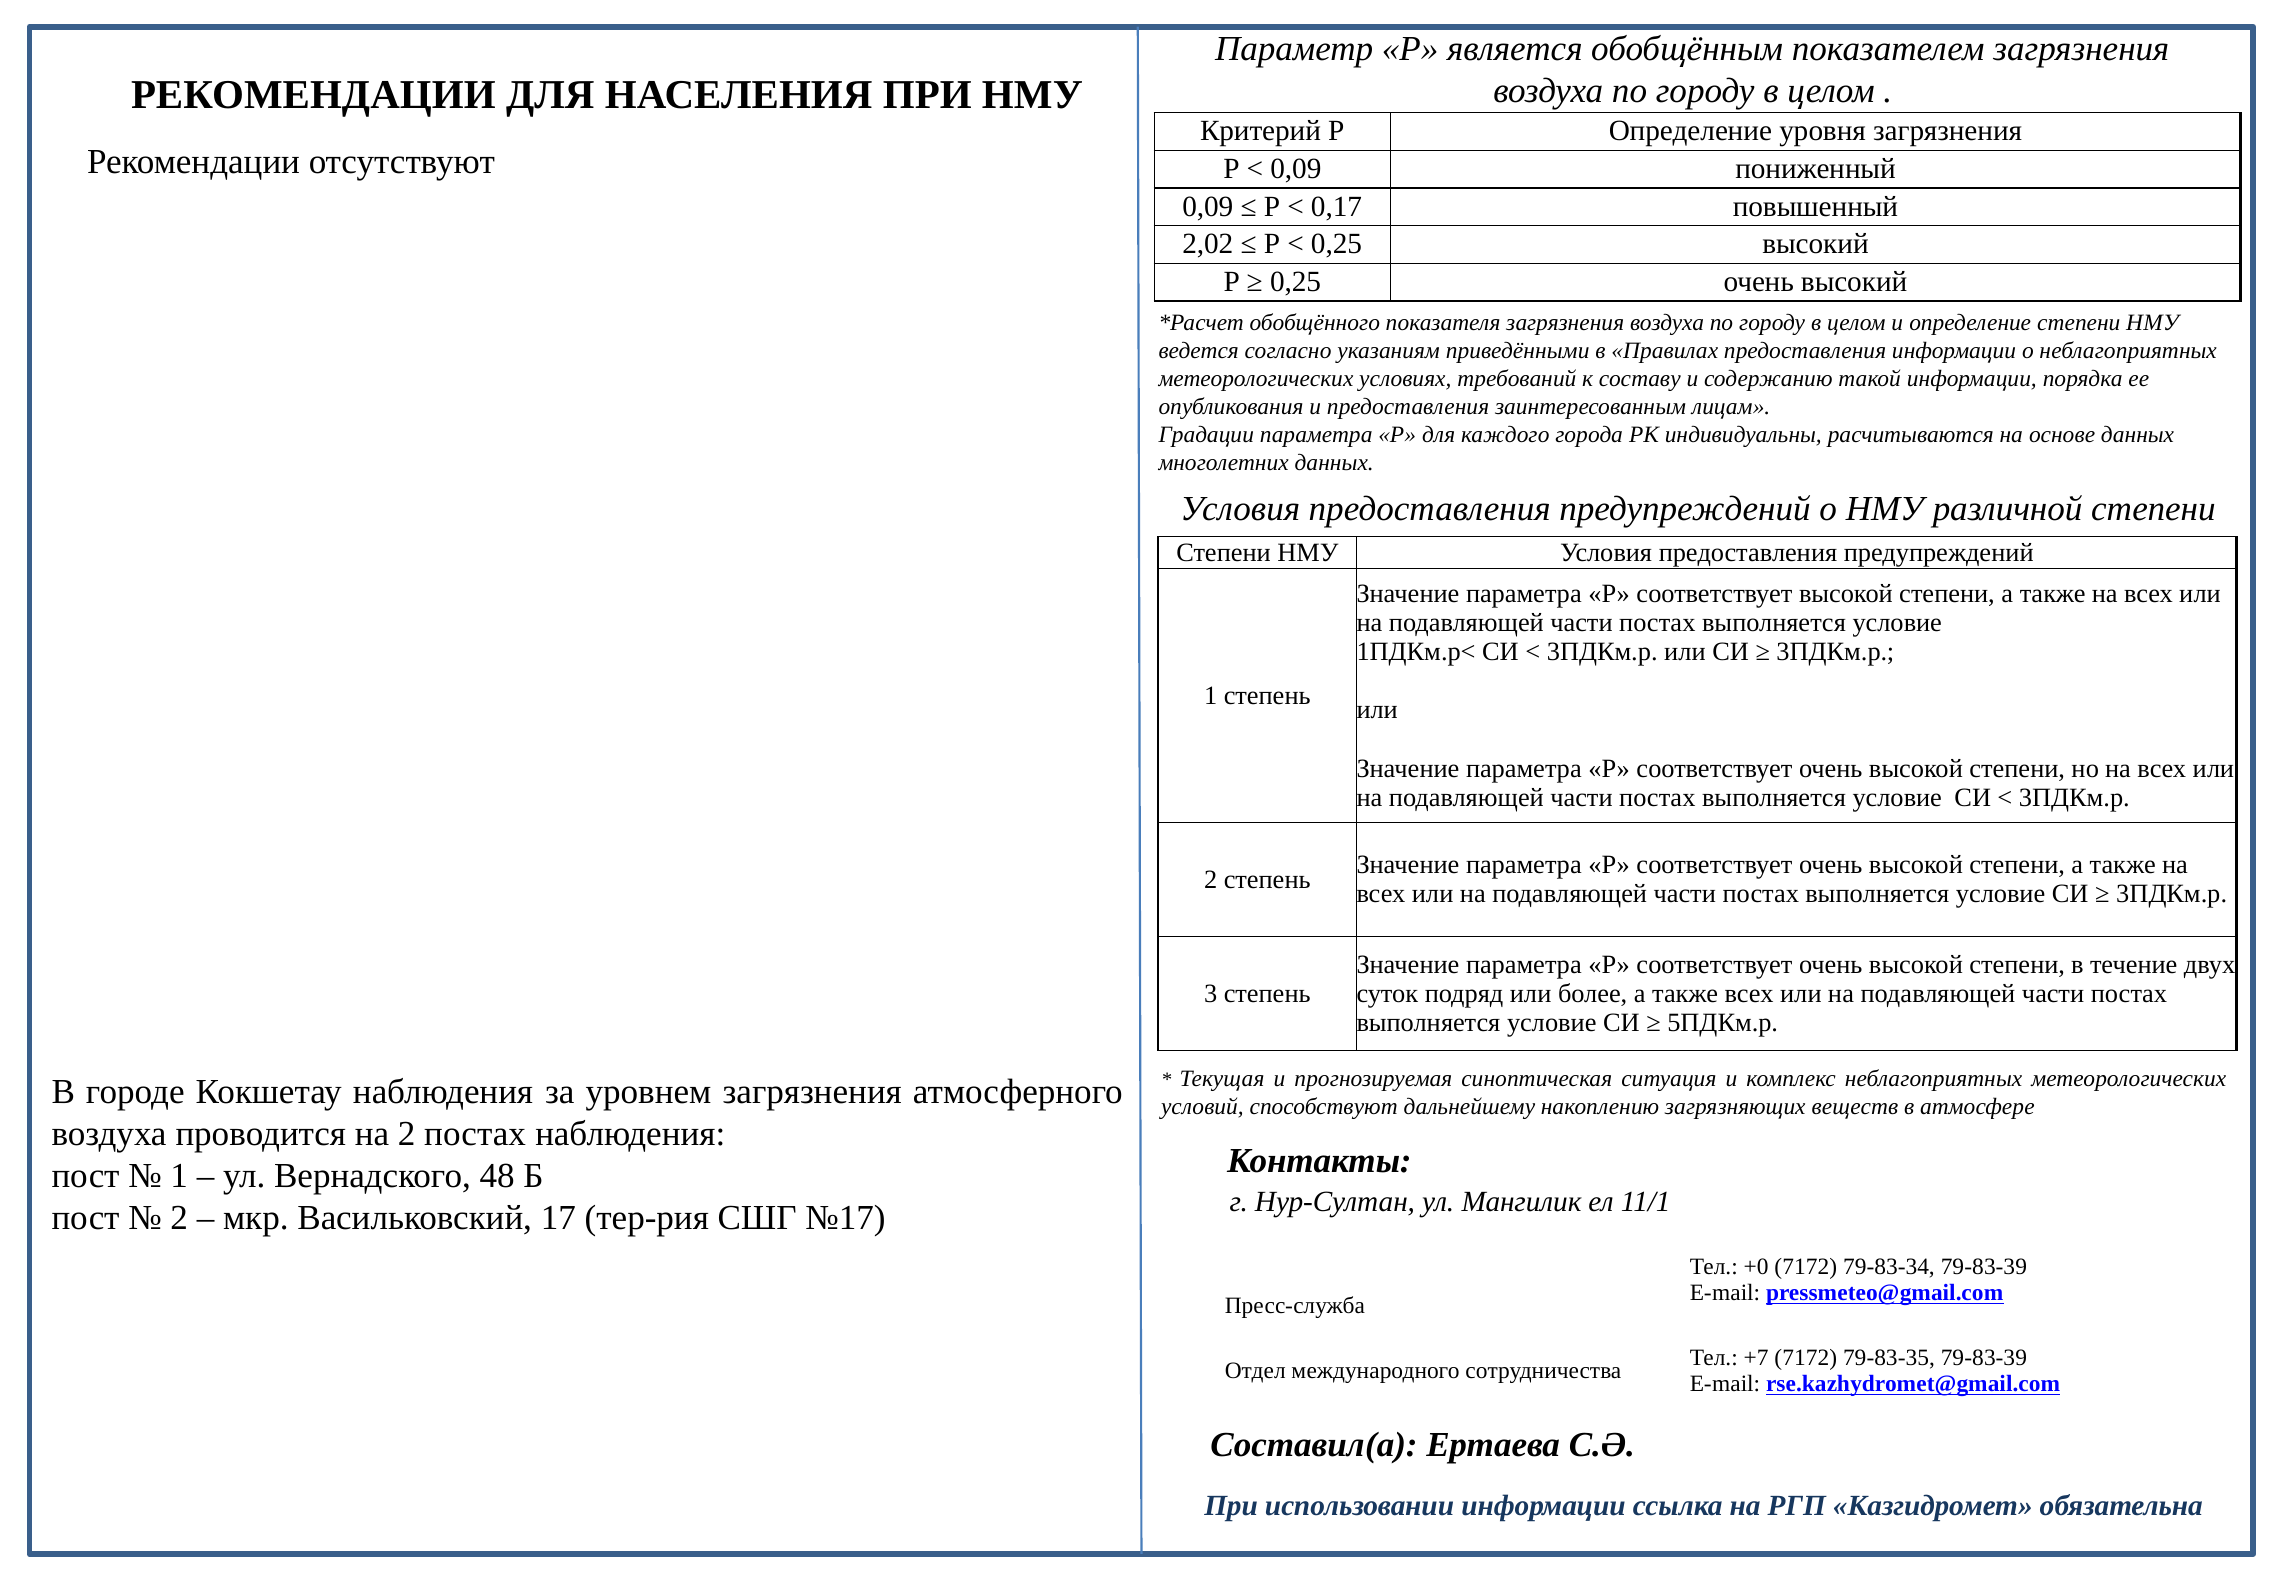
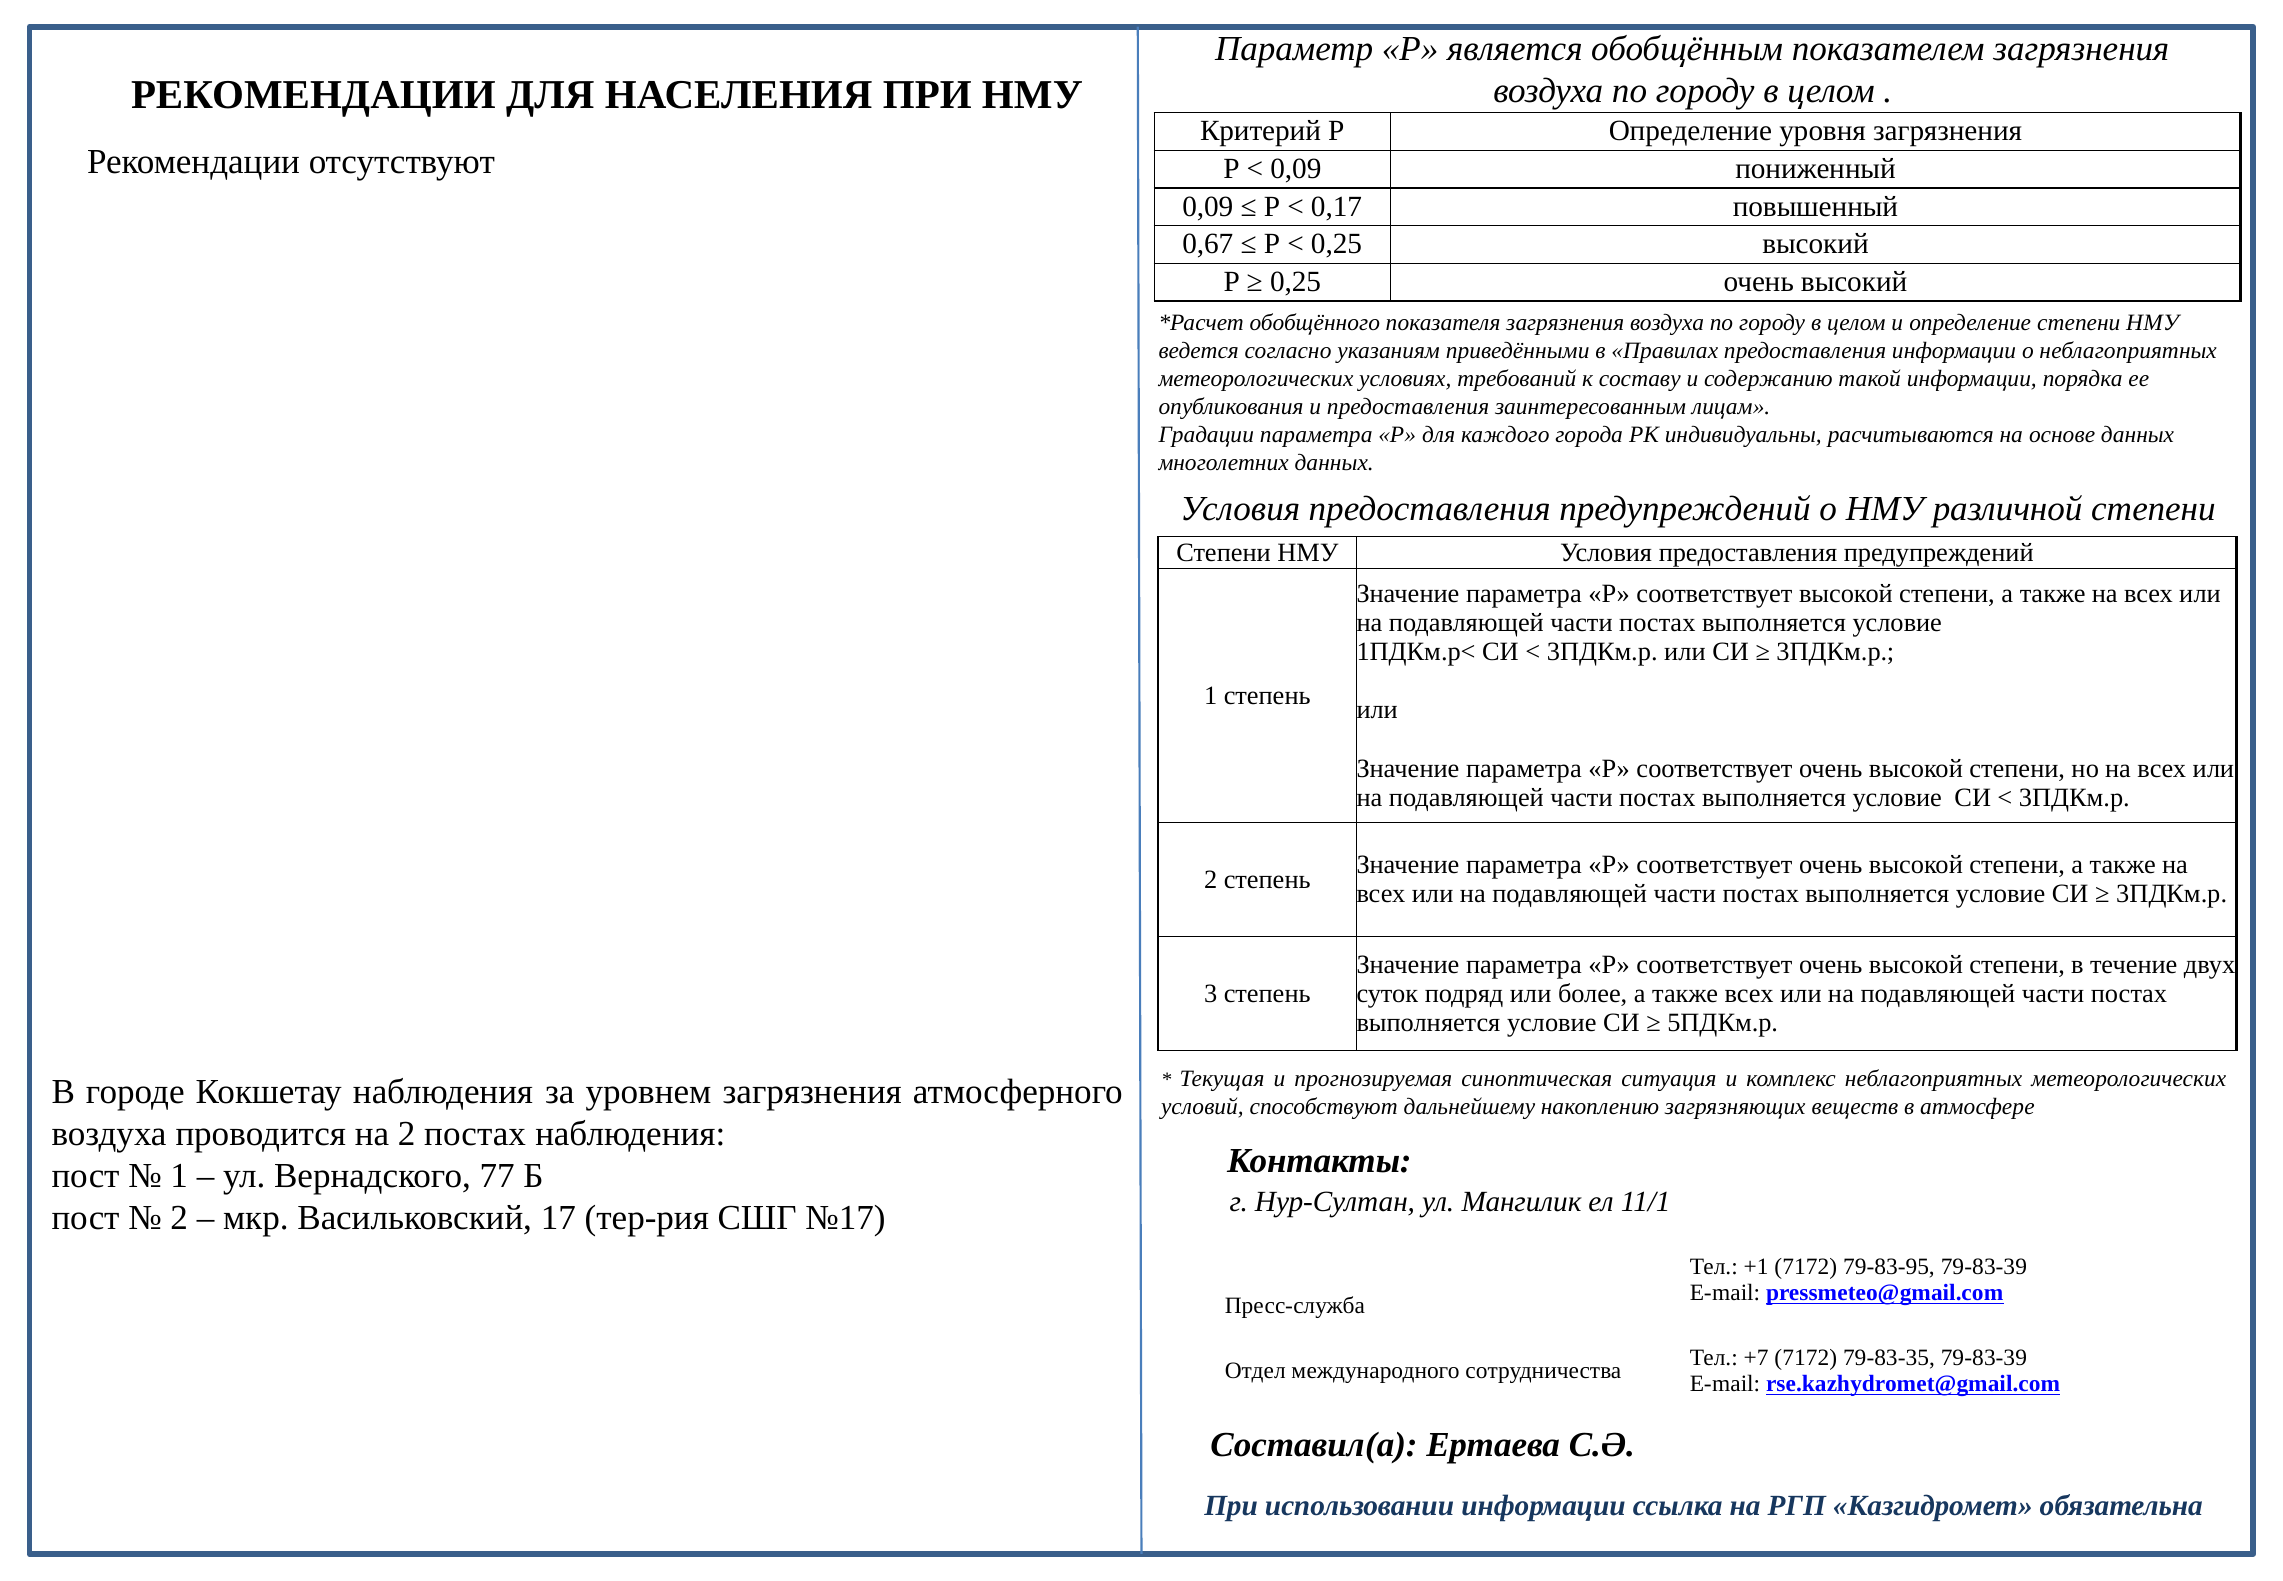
2,02: 2,02 -> 0,67
48: 48 -> 77
+0: +0 -> +1
79-83-34: 79-83-34 -> 79-83-95
